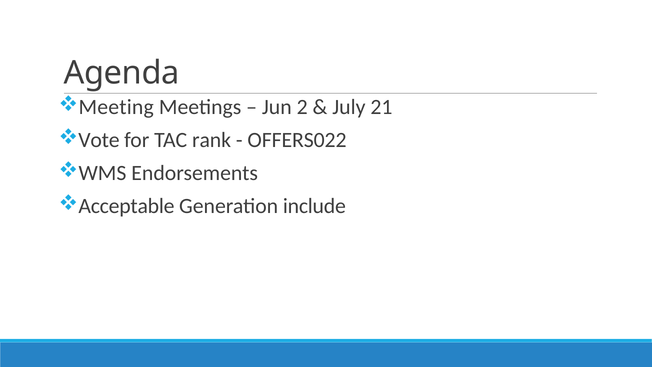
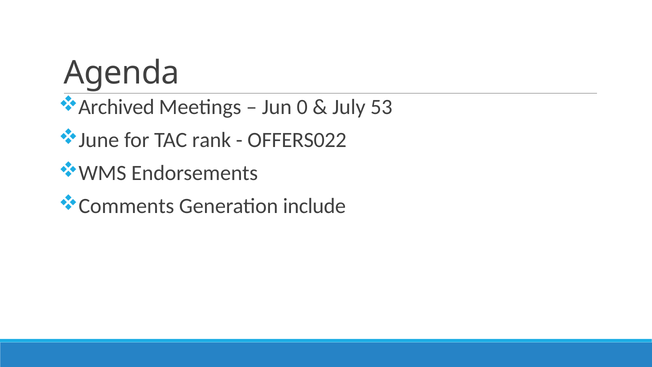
Meeting: Meeting -> Archived
2: 2 -> 0
21: 21 -> 53
Vote: Vote -> June
Acceptable: Acceptable -> Comments
